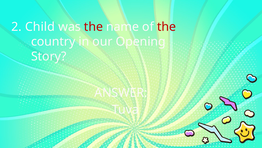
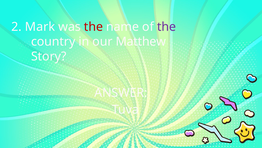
Child: Child -> Mark
the at (166, 27) colour: red -> purple
Opening: Opening -> Matthew
